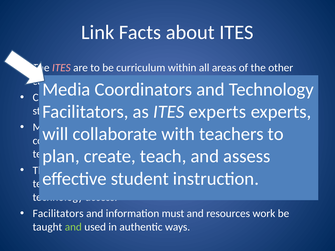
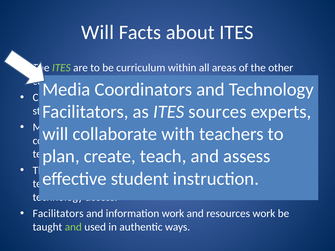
Link at (98, 32): Link -> Will
ITES at (61, 68) colour: pink -> light green
experts at (217, 112): experts -> sources
information must: must -> work
